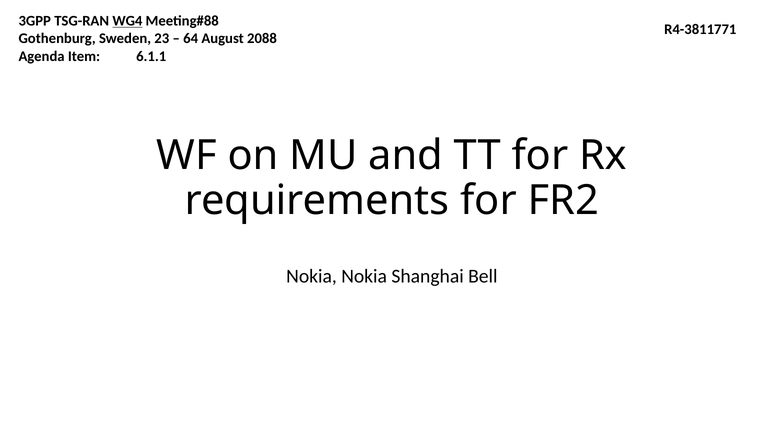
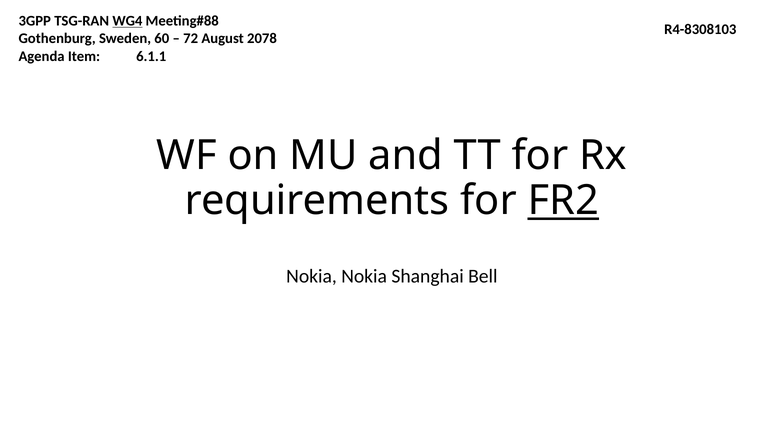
R4-3811771: R4-3811771 -> R4-8308103
23: 23 -> 60
64: 64 -> 72
2088: 2088 -> 2078
FR2 underline: none -> present
